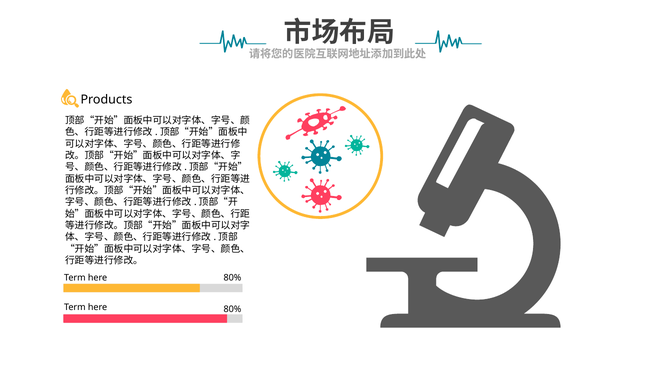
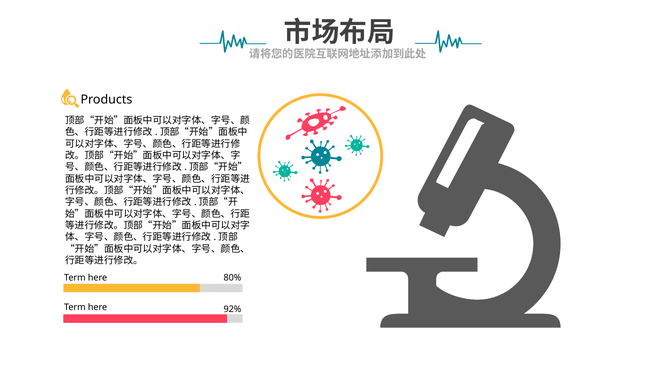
80% at (232, 309): 80% -> 92%
